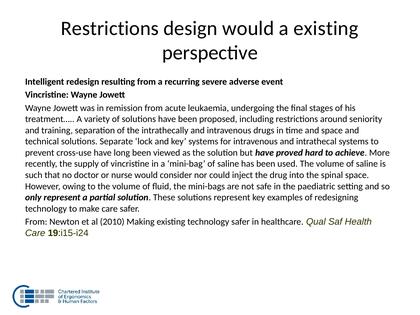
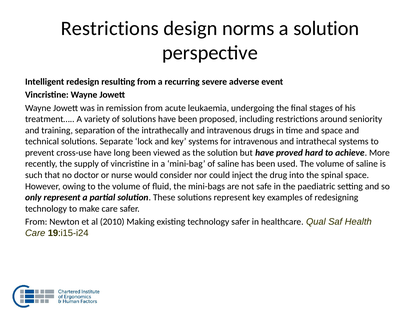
design would: would -> norms
a existing: existing -> solution
